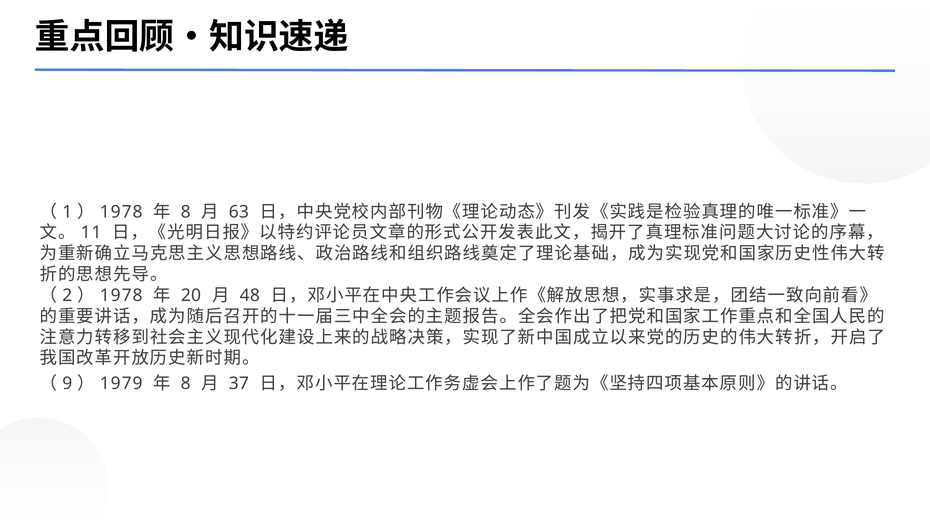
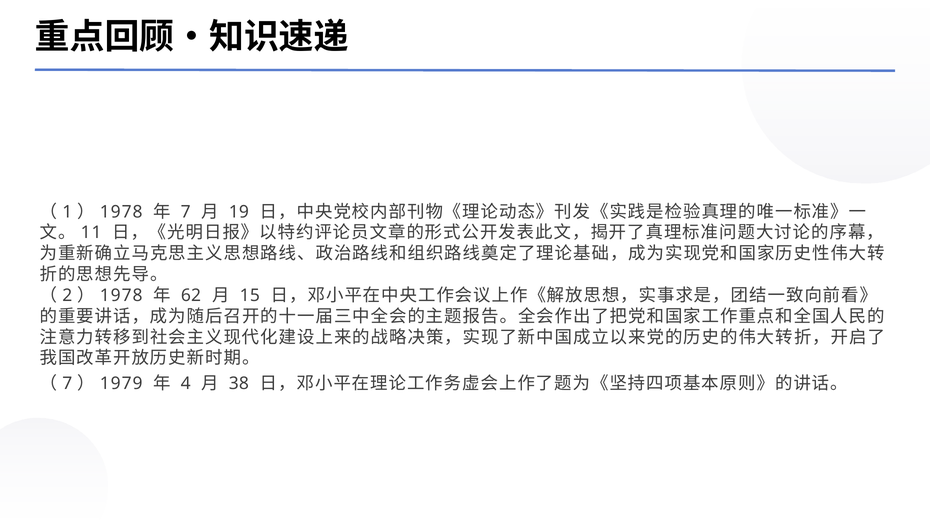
8 at (186, 212): 8 -> 7
63: 63 -> 19
20: 20 -> 62
48: 48 -> 15
9 at (67, 383): 9 -> 7
8 at (186, 383): 8 -> 4
37: 37 -> 38
